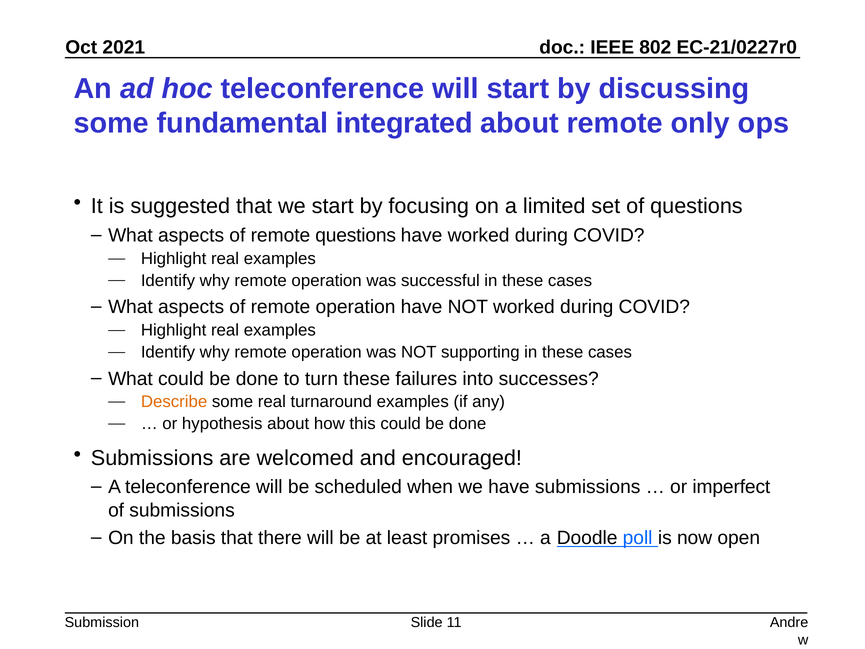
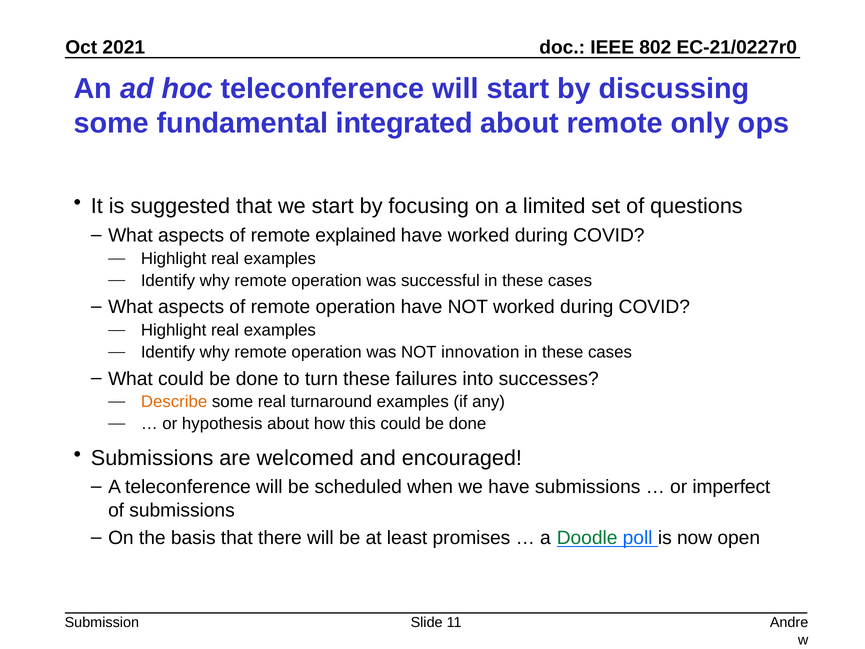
remote questions: questions -> explained
supporting: supporting -> innovation
Doodle colour: black -> green
